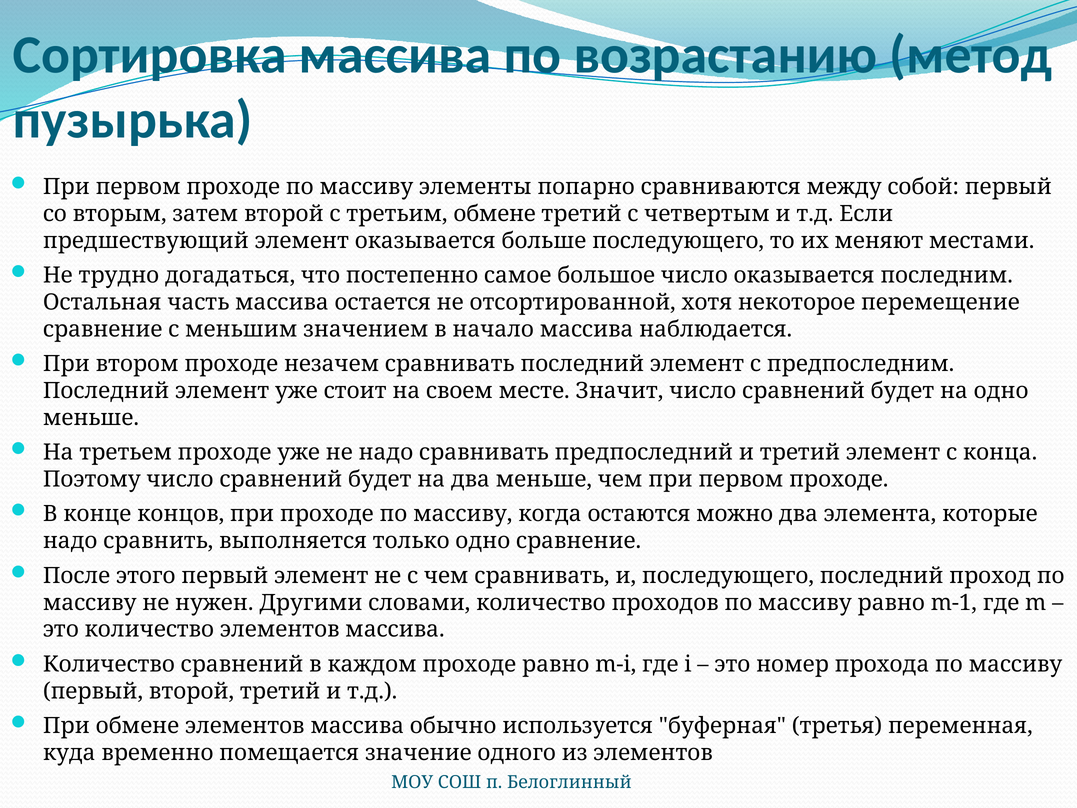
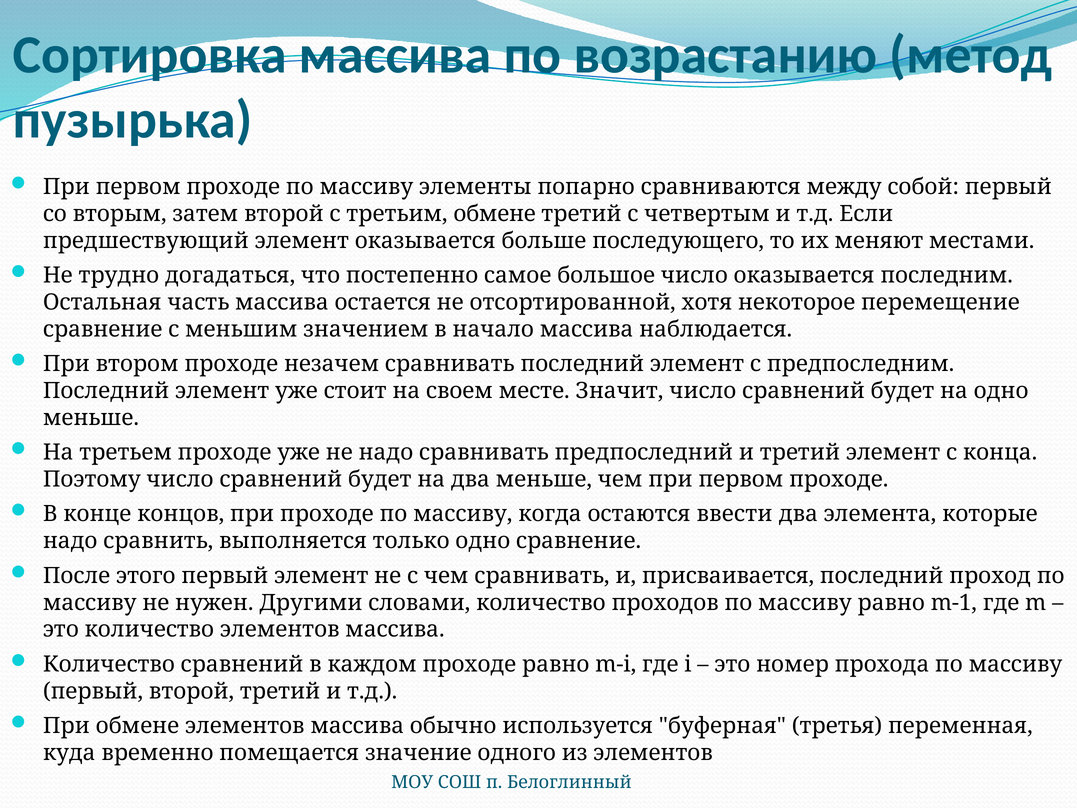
можно: можно -> ввести
и последующего: последующего -> присваивается
